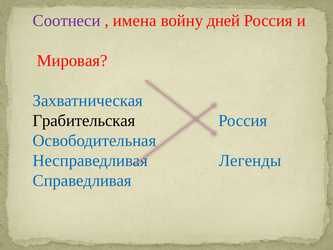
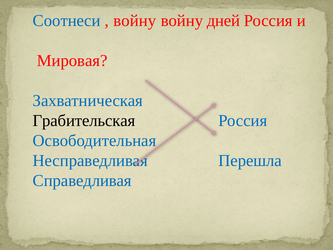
Соотнеси colour: purple -> blue
имена at (135, 21): имена -> войну
Легенды: Легенды -> Перешла
